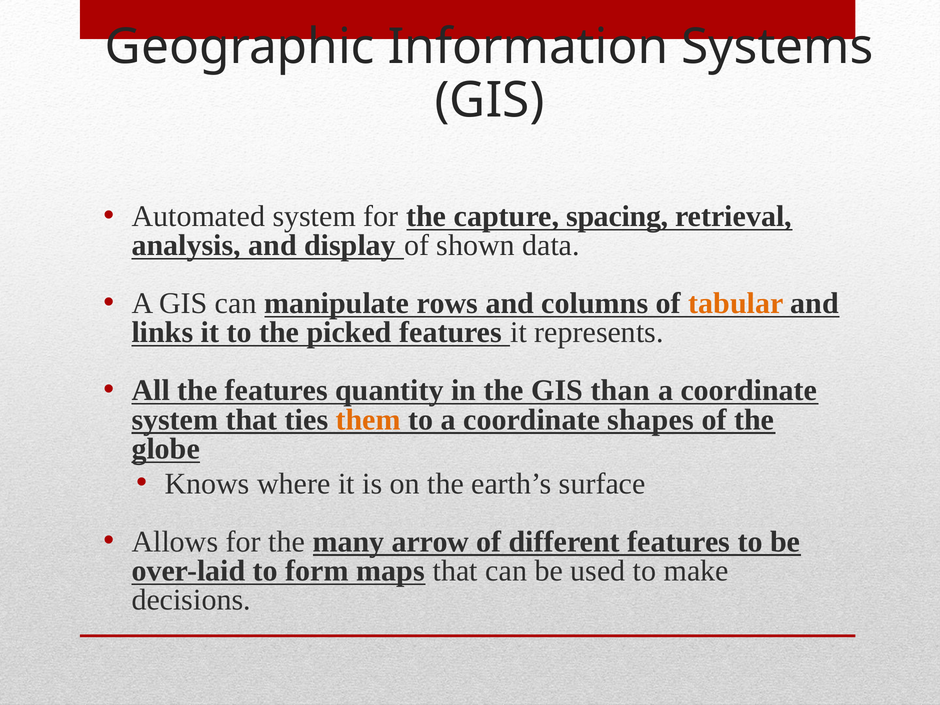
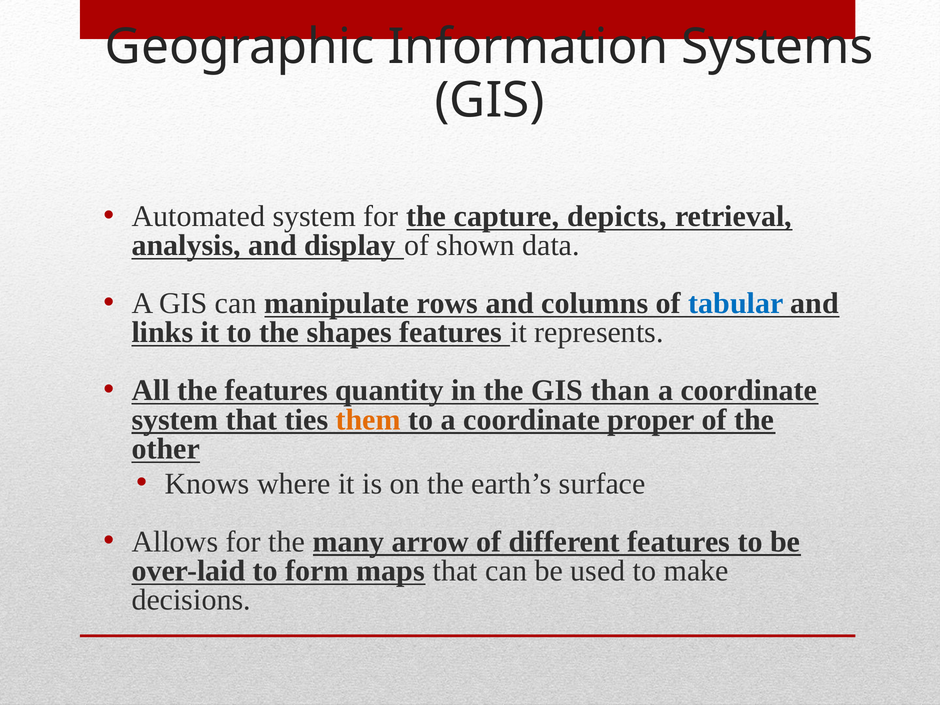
spacing: spacing -> depicts
tabular colour: orange -> blue
picked: picked -> shapes
shapes: shapes -> proper
globe: globe -> other
